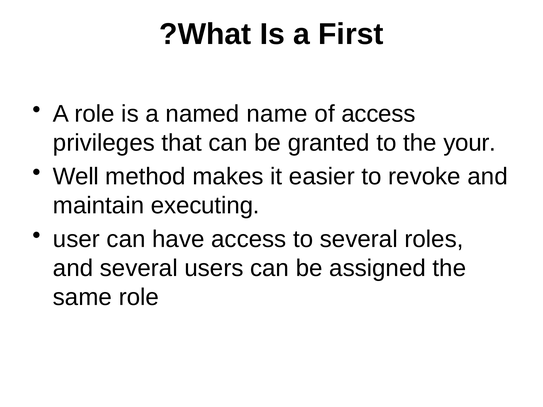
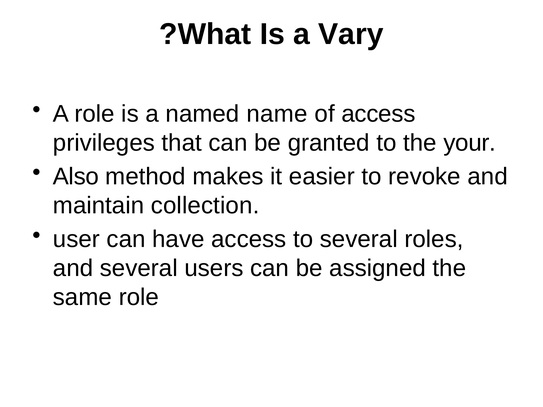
First: First -> Vary
Well: Well -> Also
executing: executing -> collection
